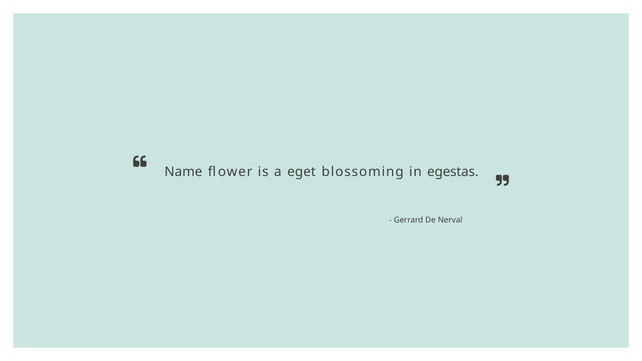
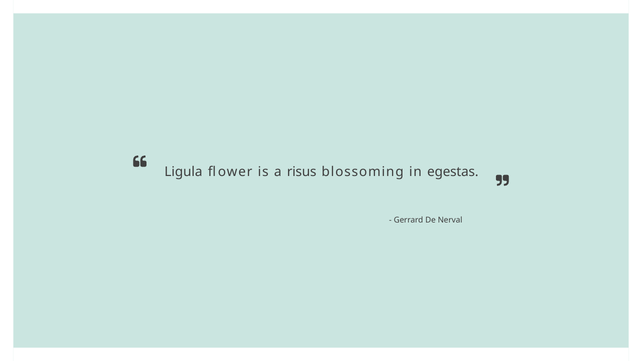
Name: Name -> Ligula
eget: eget -> risus
